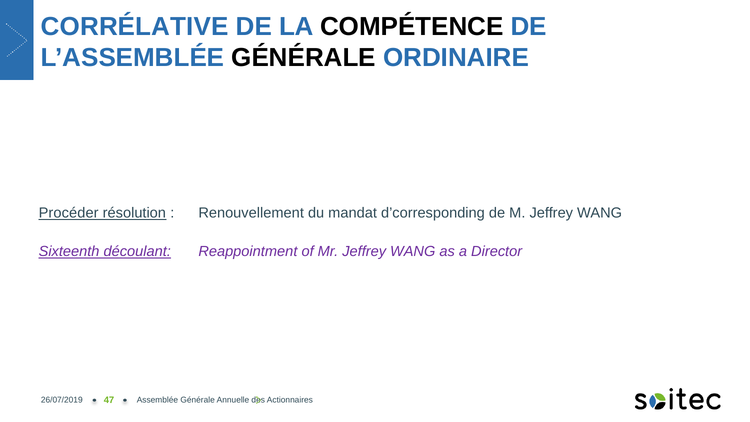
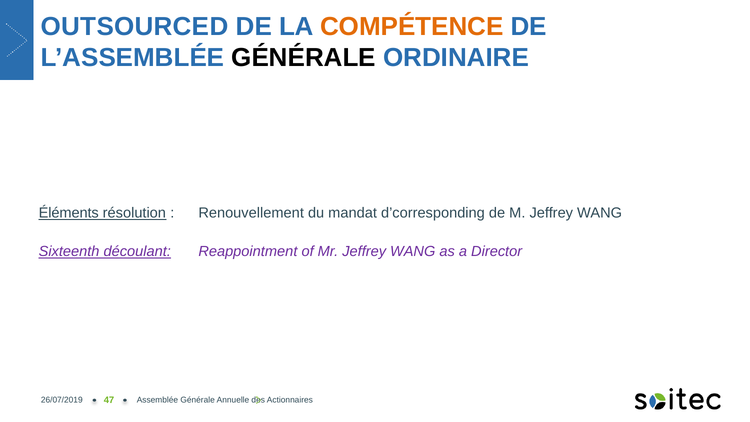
CORRÉLATIVE: CORRÉLATIVE -> OUTSOURCED
COMPÉTENCE colour: black -> orange
Procéder: Procéder -> Éléments
